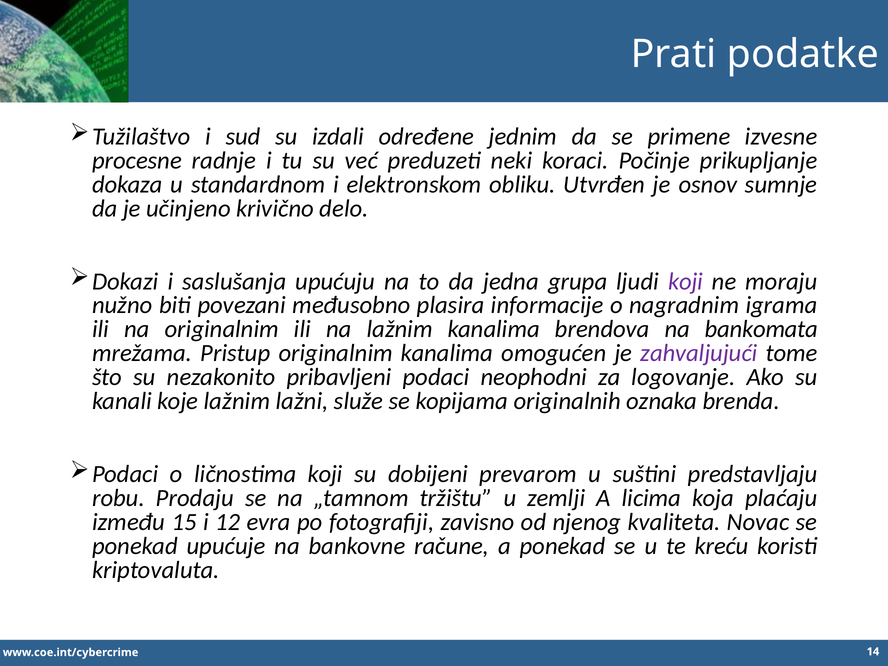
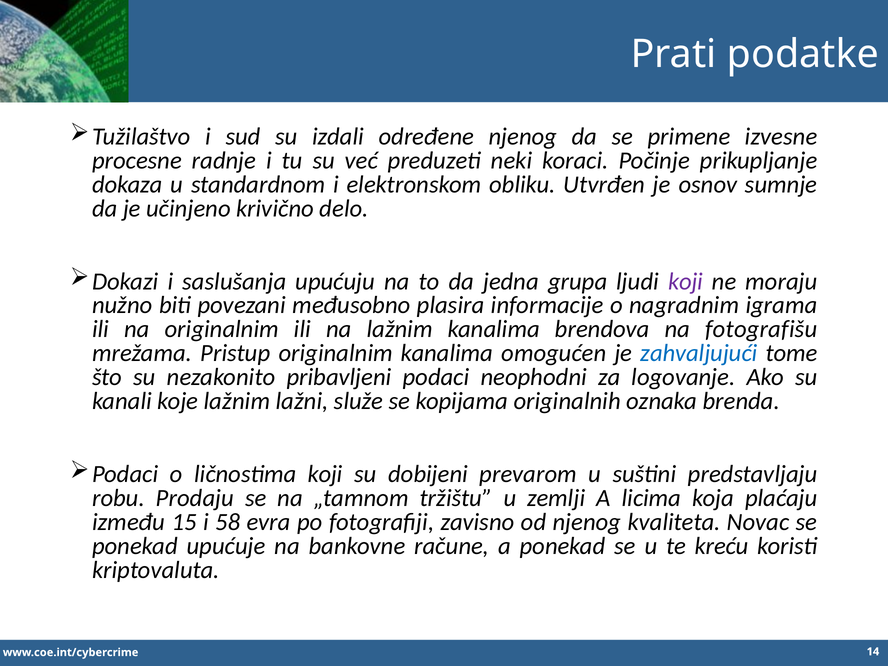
određene jednim: jednim -> njenog
bankomata: bankomata -> fotografišu
zahvaljujući colour: purple -> blue
12: 12 -> 58
